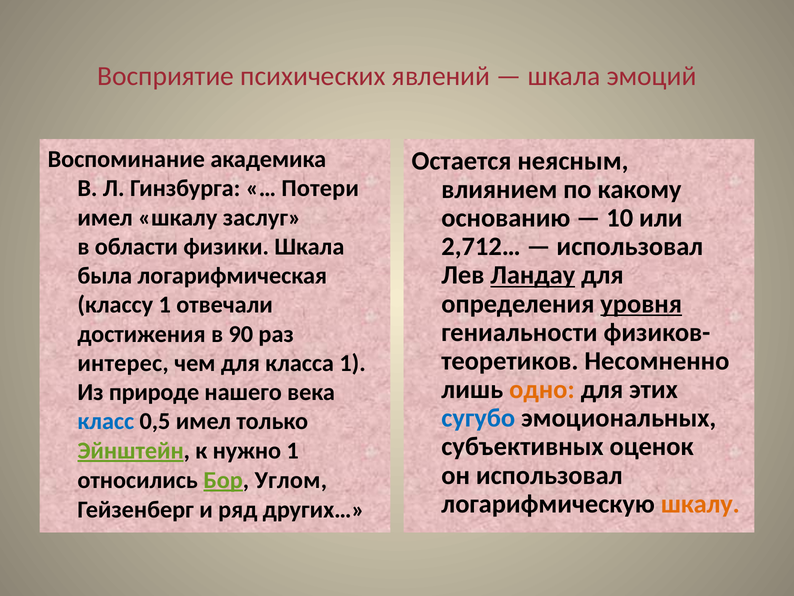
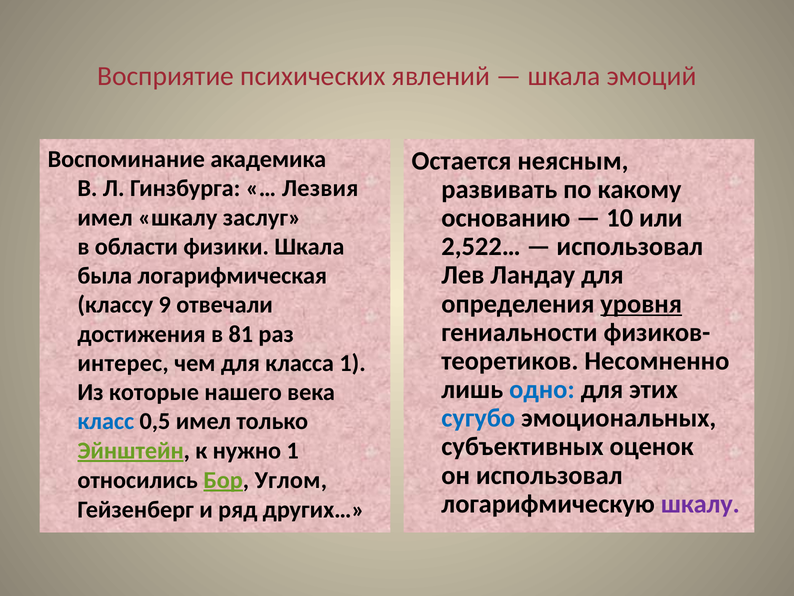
Потери: Потери -> Лезвия
влиянием: влиянием -> развивать
2,712…: 2,712… -> 2,522…
Ландау underline: present -> none
классу 1: 1 -> 9
90: 90 -> 81
одно colour: orange -> blue
природе: природе -> которые
шкалу at (700, 504) colour: orange -> purple
